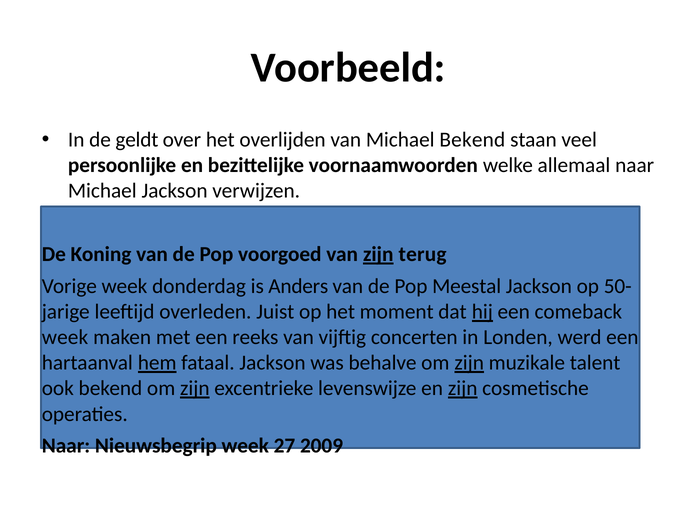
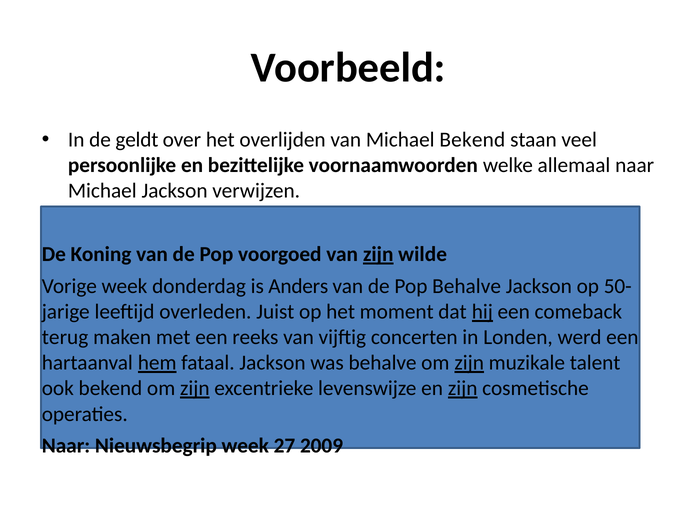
terug: terug -> wilde
Pop Meestal: Meestal -> Behalve
week at (65, 337): week -> terug
